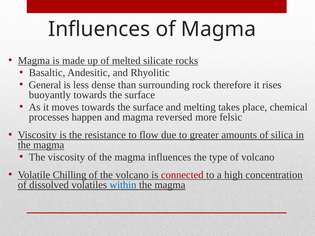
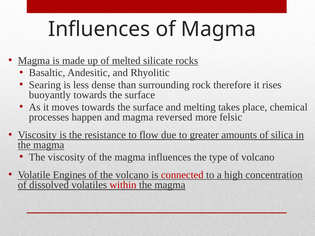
General: General -> Searing
Chilling: Chilling -> Engines
within colour: blue -> red
